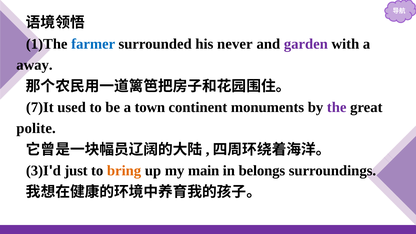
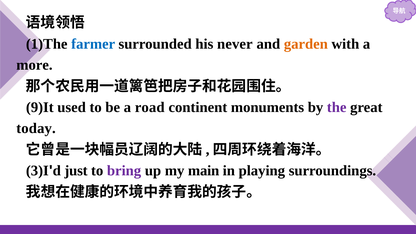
garden colour: purple -> orange
away: away -> more
7)It: 7)It -> 9)It
town: town -> road
polite: polite -> today
bring colour: orange -> purple
belongs: belongs -> playing
